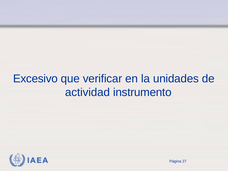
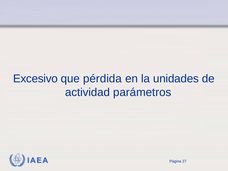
verificar: verificar -> pérdida
instrumento: instrumento -> parámetros
